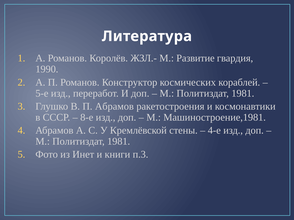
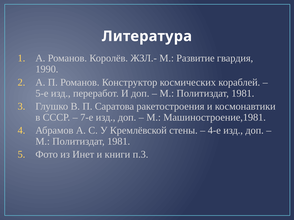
П Абрамов: Абрамов -> Саратова
8-е: 8-е -> 7-е
